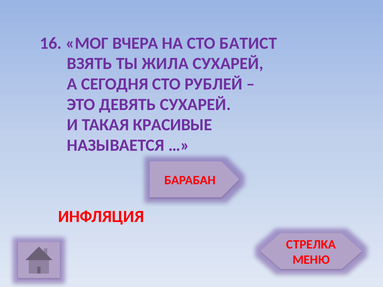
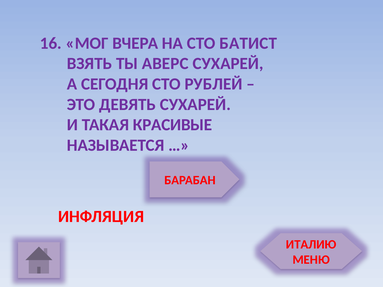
ЖИЛА: ЖИЛА -> АВЕРС
СТРЕЛКА: СТРЕЛКА -> ИТАЛИЮ
